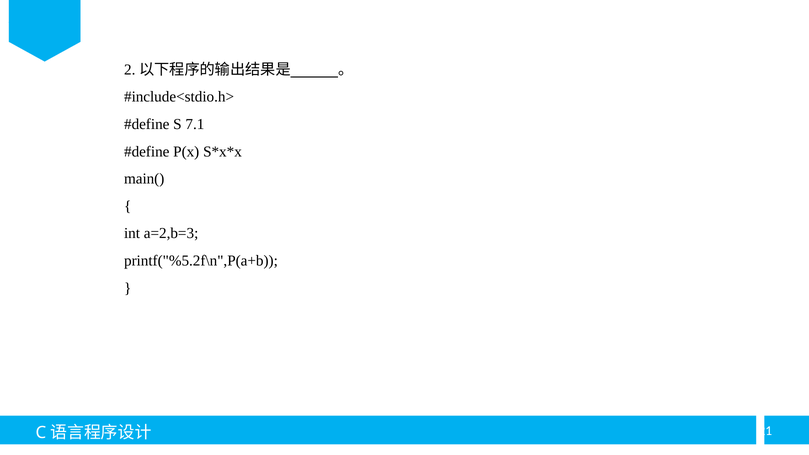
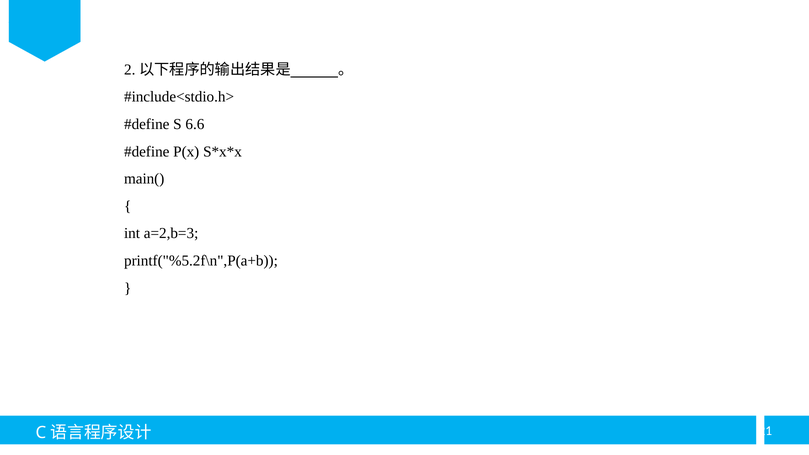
7.1: 7.1 -> 6.6
